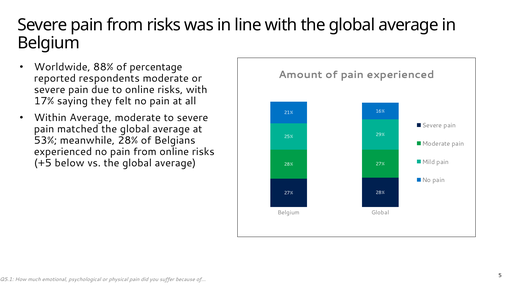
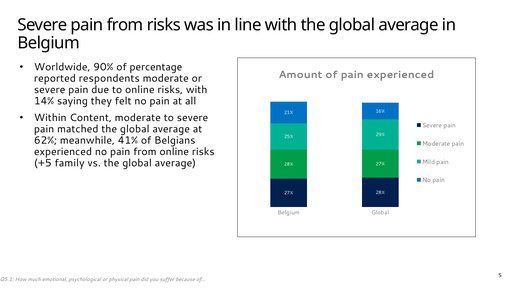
88%: 88% -> 90%
17%: 17% -> 14%
Within Average: Average -> Content
53%: 53% -> 62%
meanwhile 28%: 28% -> 41%
below: below -> family
